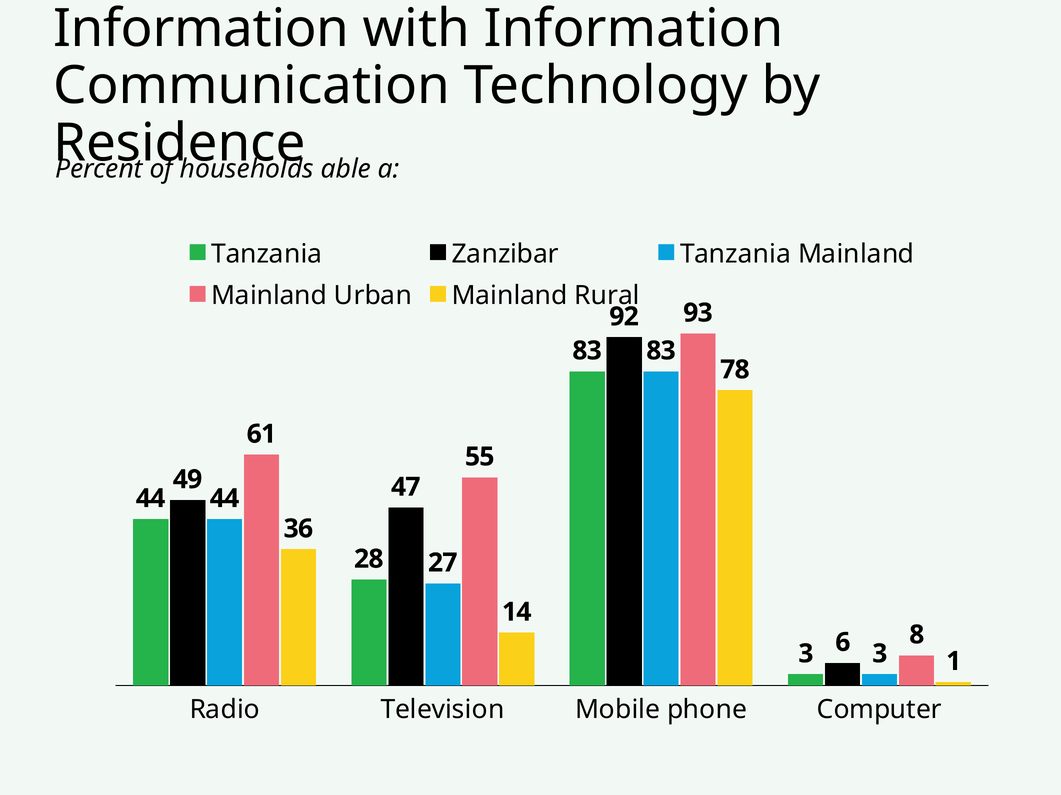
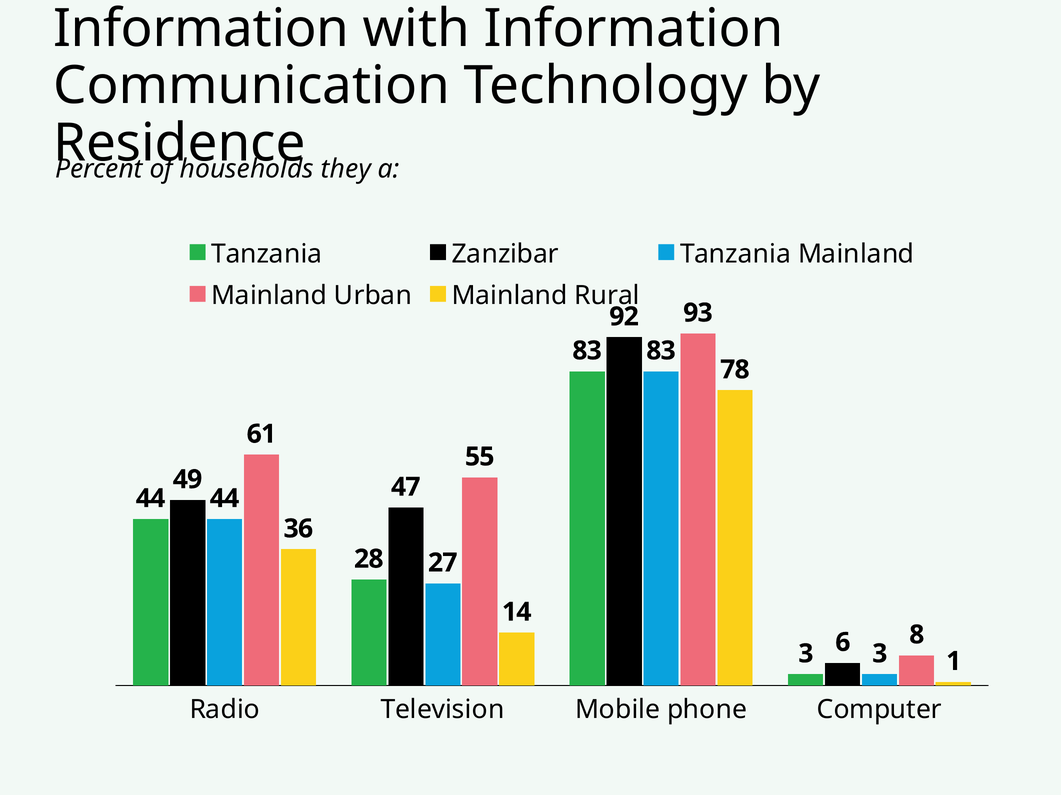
able: able -> they
